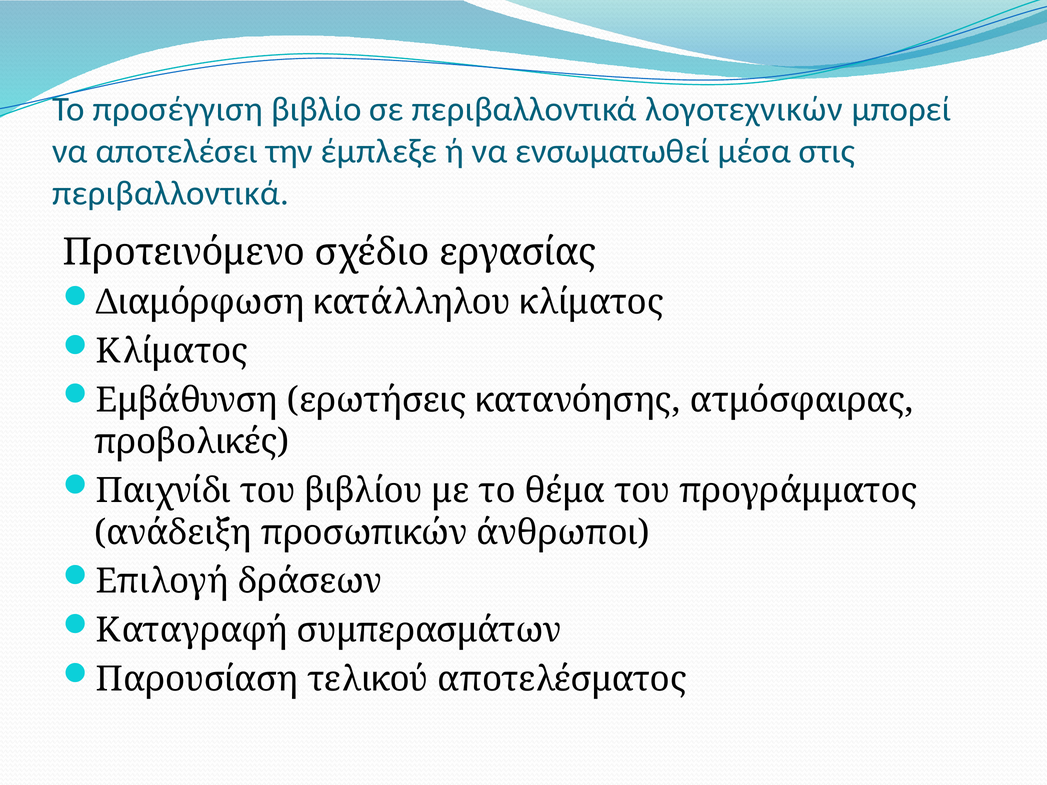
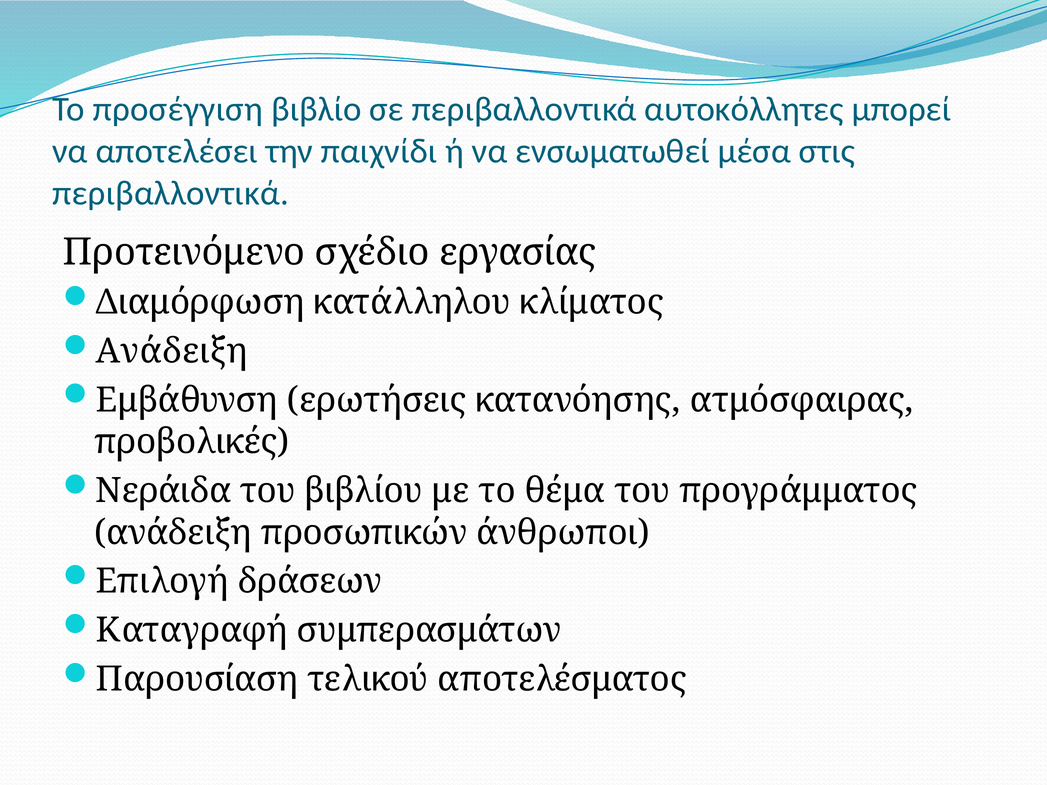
λογοτεχνικών: λογοτεχνικών -> αυτοκόλλητες
έμπλεξε: έμπλεξε -> παιχνίδι
Κλίματος at (172, 351): Κλίματος -> Ανάδειξη
Παιχνίδι: Παιχνίδι -> Νεράιδα
